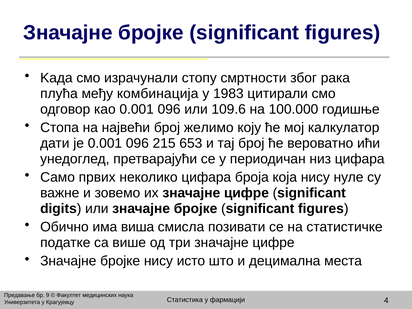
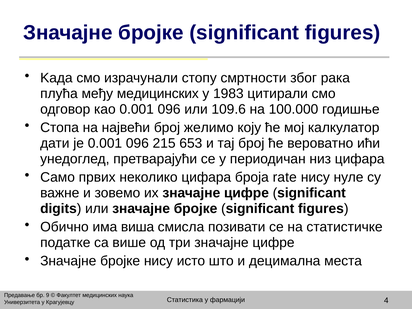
међу комбинација: комбинација -> медицинских
која: која -> rate
